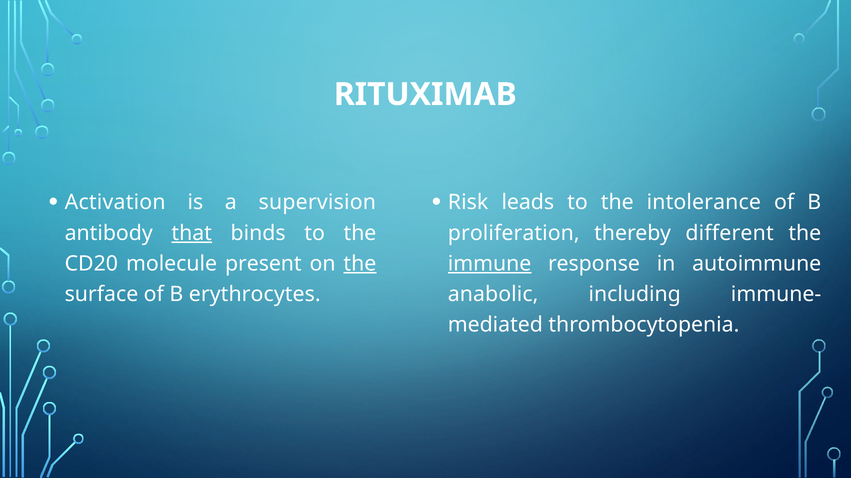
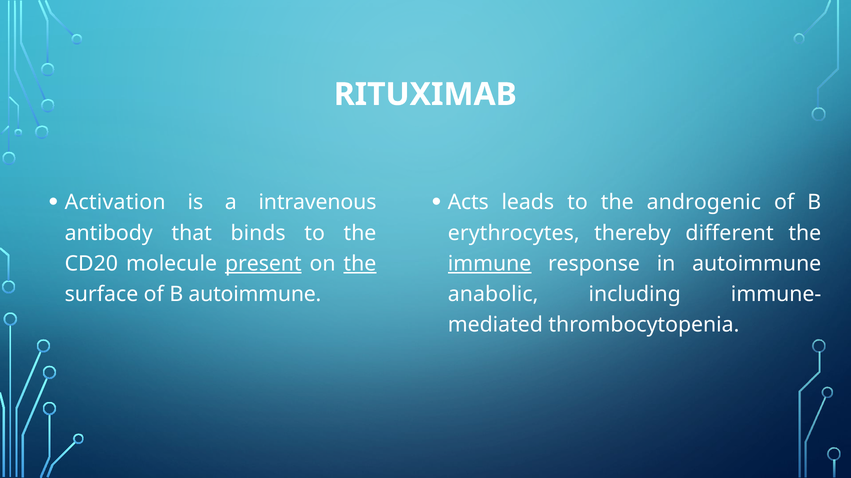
supervision: supervision -> intravenous
Risk: Risk -> Acts
intolerance: intolerance -> androgenic
that underline: present -> none
proliferation: proliferation -> erythrocytes
present underline: none -> present
B erythrocytes: erythrocytes -> autoimmune
